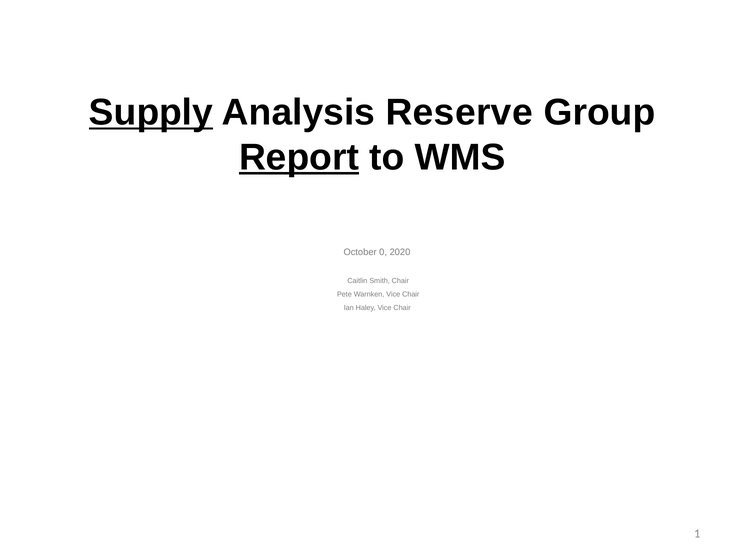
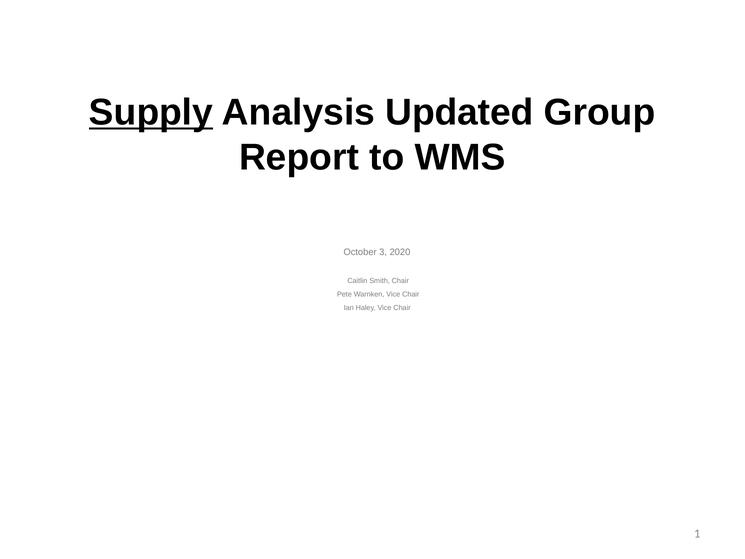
Reserve: Reserve -> Updated
Report underline: present -> none
0: 0 -> 3
